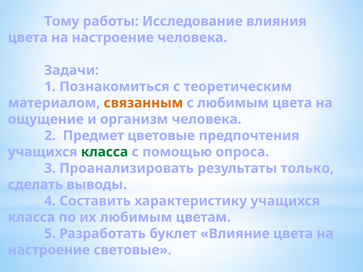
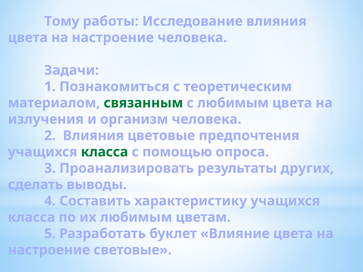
связанным colour: orange -> green
ощущение: ощущение -> излучения
2 Предмет: Предмет -> Влияния
только: только -> других
